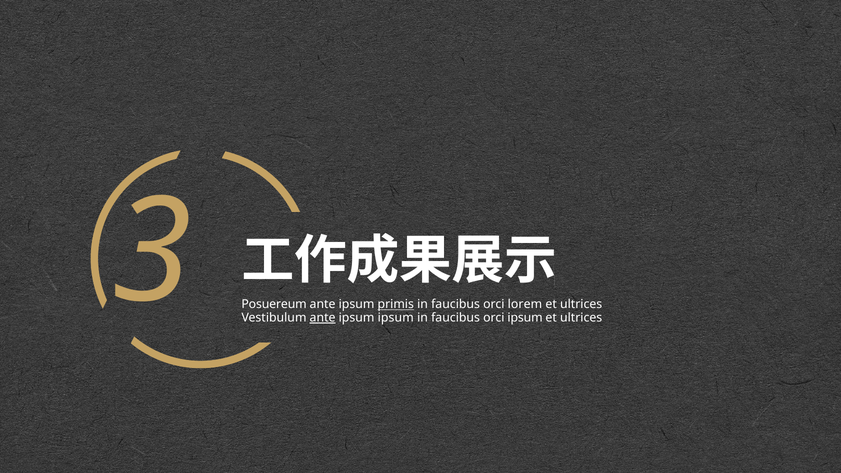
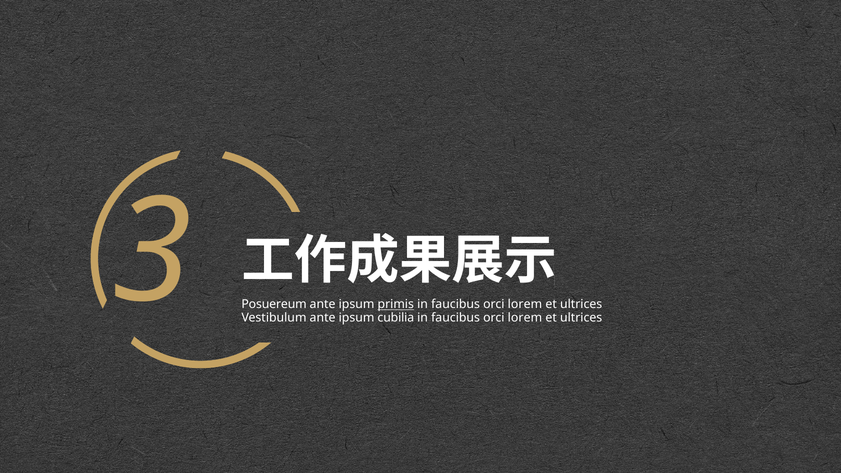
ante at (323, 318) underline: present -> none
ipsum ipsum: ipsum -> cubilia
ipsum at (525, 318): ipsum -> lorem
